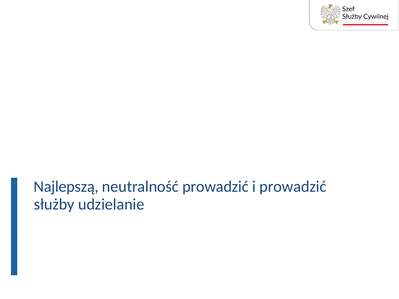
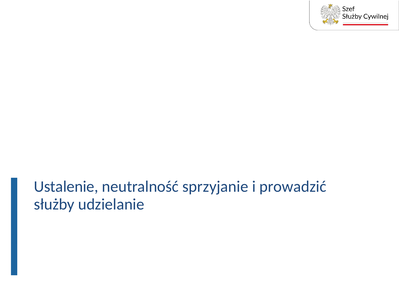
Najlepszą: Najlepszą -> Ustalenie
neutralność prowadzić: prowadzić -> sprzyjanie
